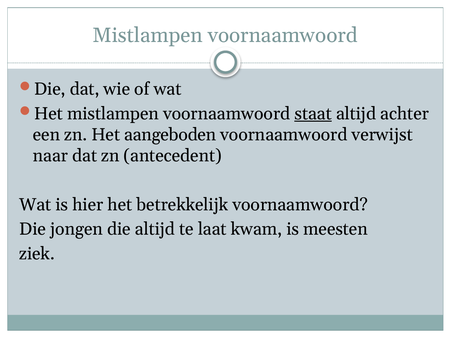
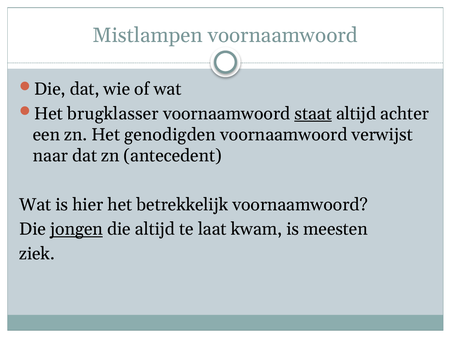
Het mistlampen: mistlampen -> brugklasser
aangeboden: aangeboden -> genodigden
jongen underline: none -> present
